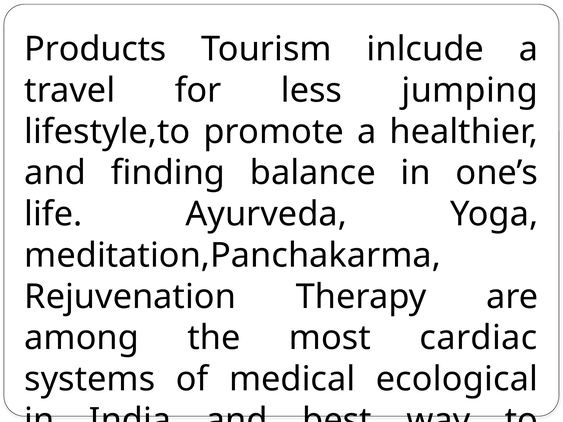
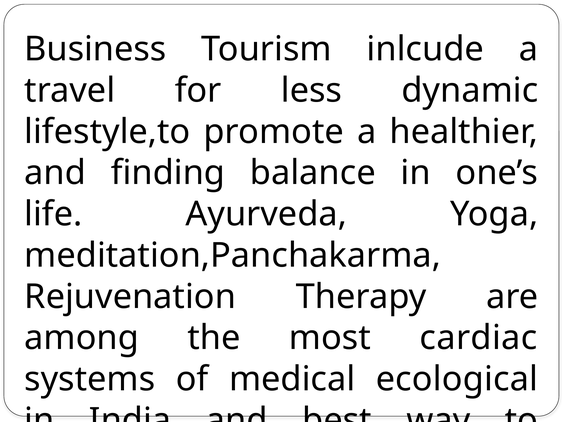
Products: Products -> Business
jumping: jumping -> dynamic
